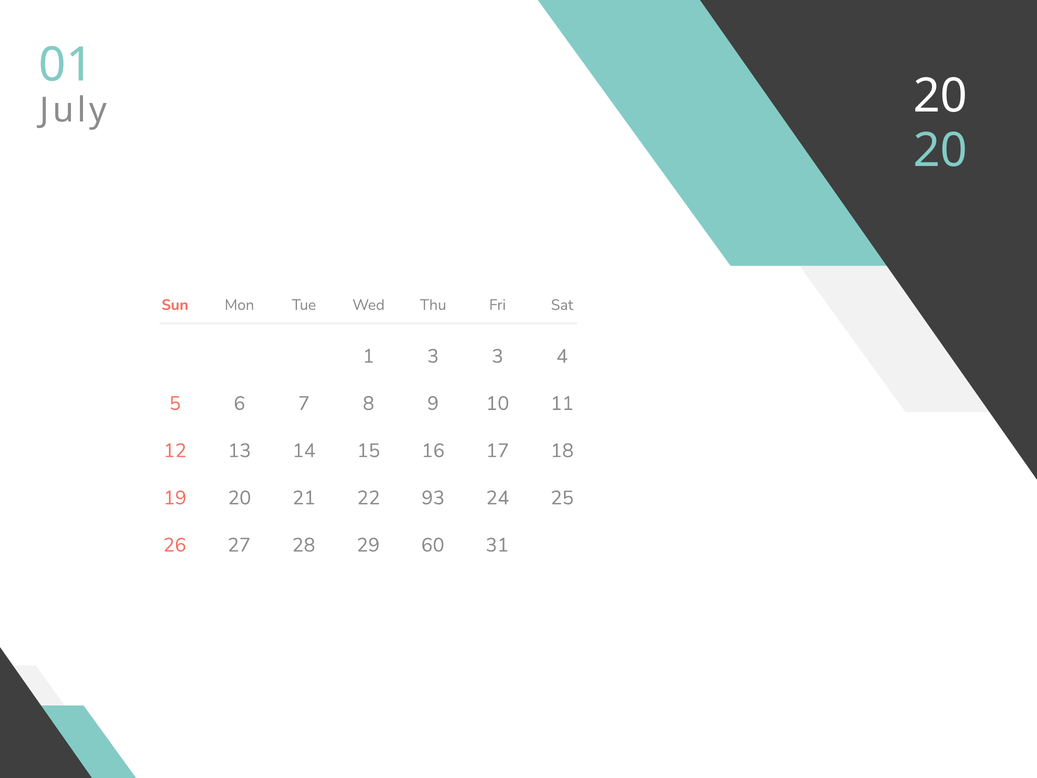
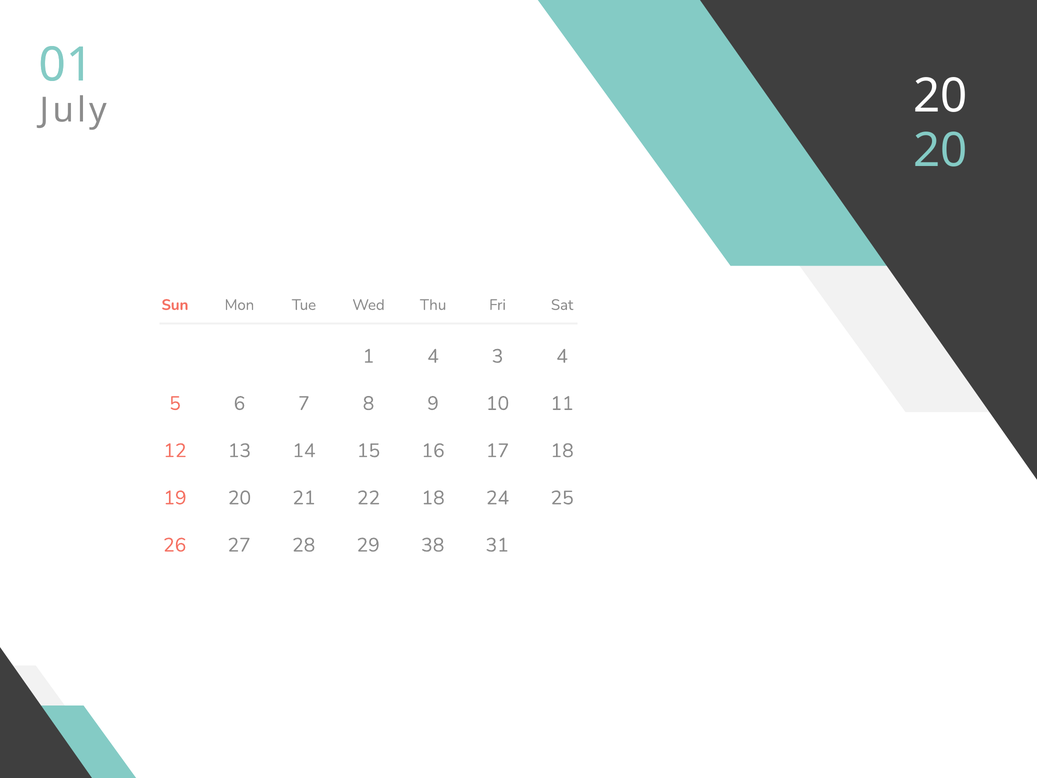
1 3: 3 -> 4
22 93: 93 -> 18
60: 60 -> 38
